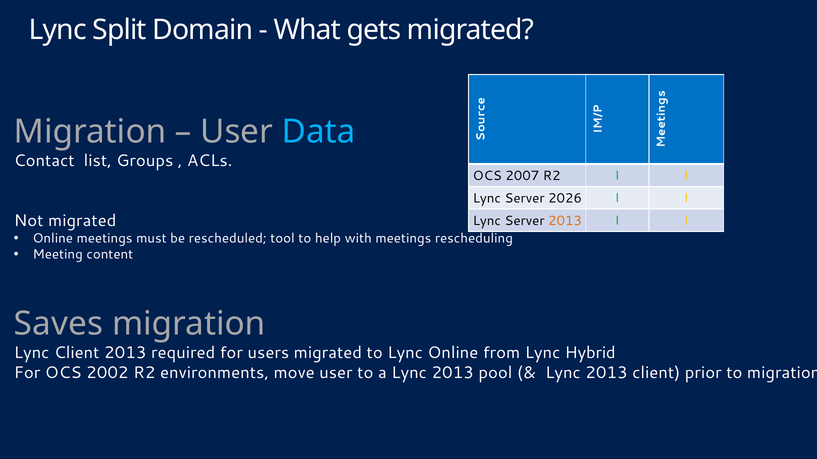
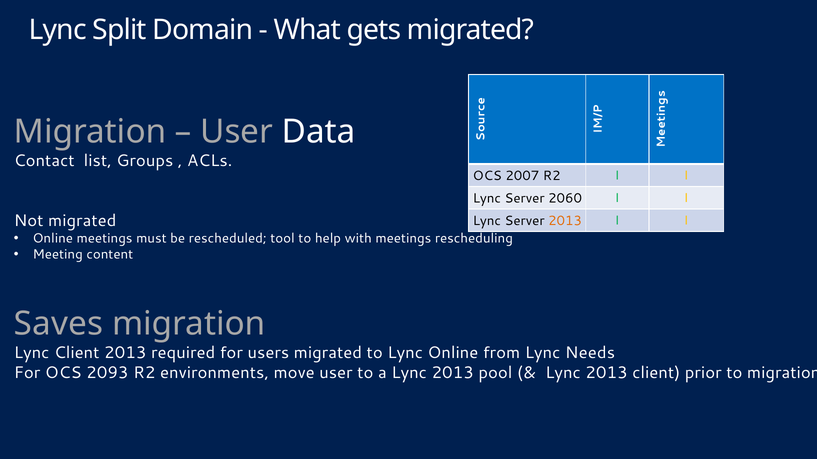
Data colour: light blue -> white
2026: 2026 -> 2060
Hybrid: Hybrid -> Needs
2002: 2002 -> 2093
